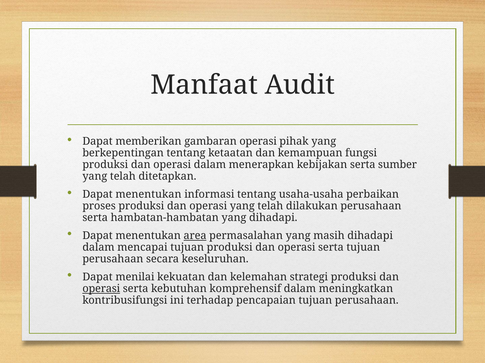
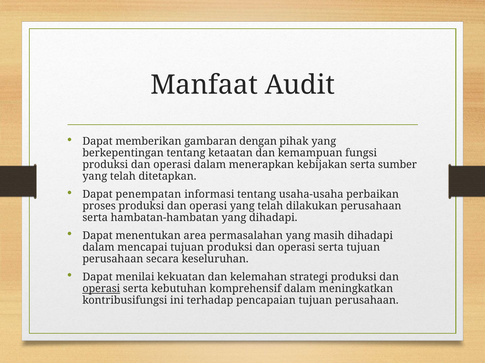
gambaran operasi: operasi -> dengan
menentukan at (148, 195): menentukan -> penempatan
area underline: present -> none
